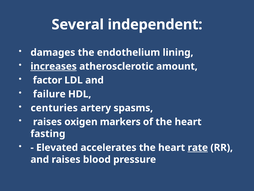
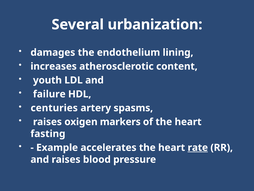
independent: independent -> urbanization
increases underline: present -> none
amount: amount -> content
factor: factor -> youth
Elevated: Elevated -> Example
